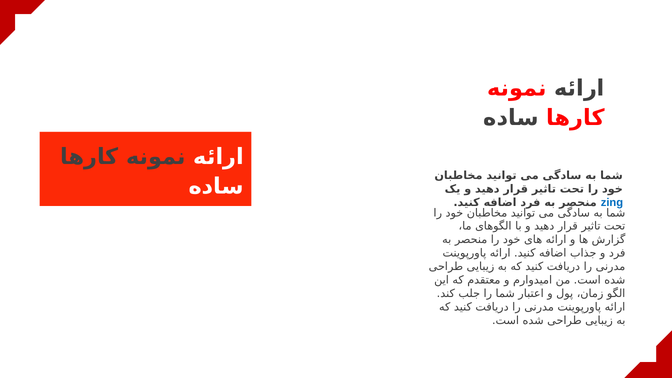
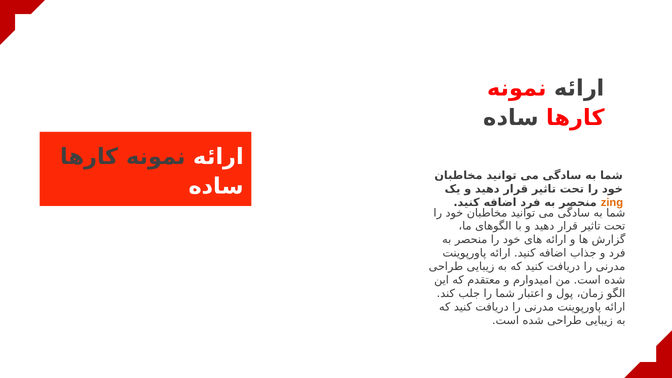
zing colour: blue -> orange
